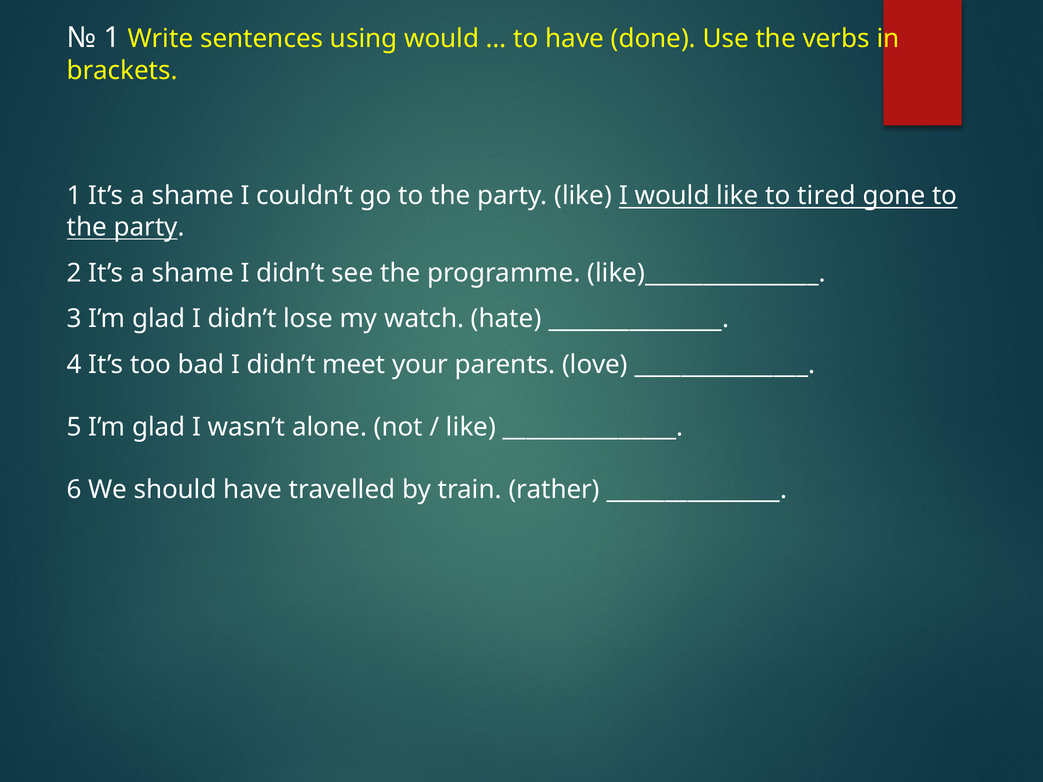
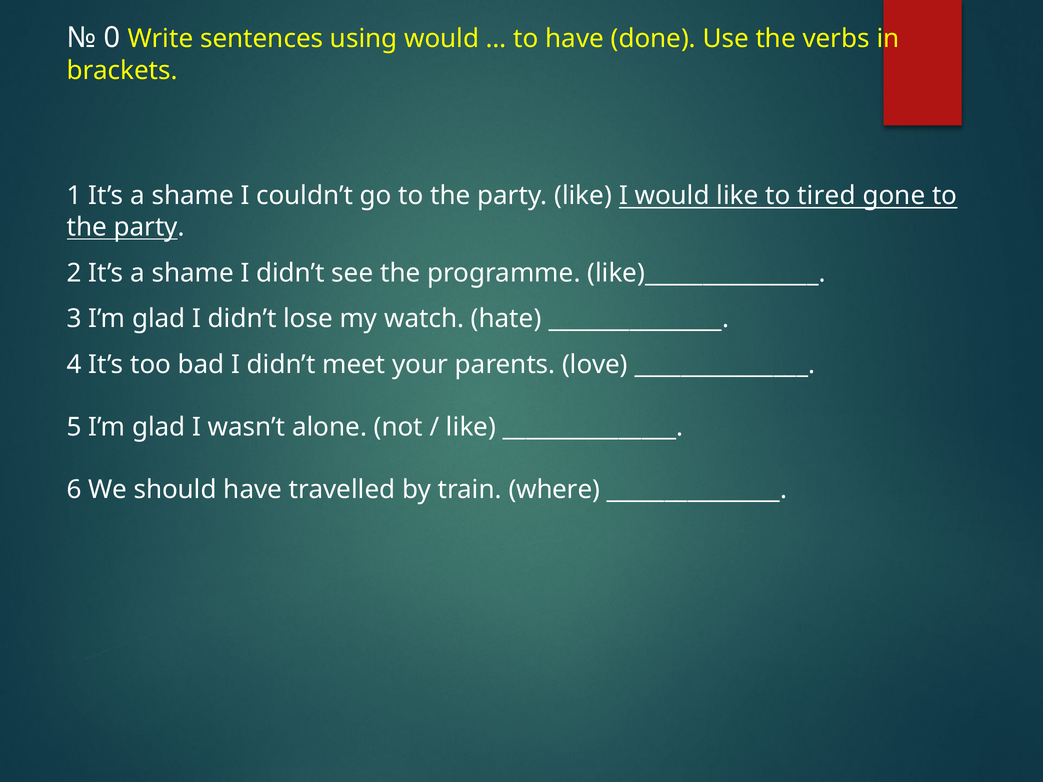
1 at (112, 38): 1 -> 0
rather: rather -> where
